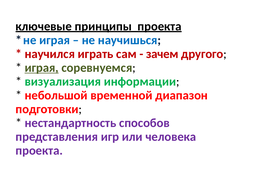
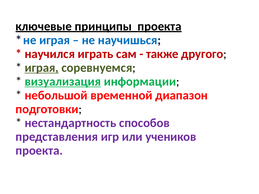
зачем: зачем -> также
визуализация underline: none -> present
человека: человека -> учеников
